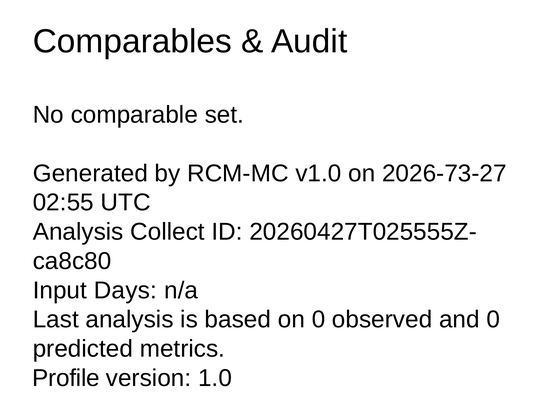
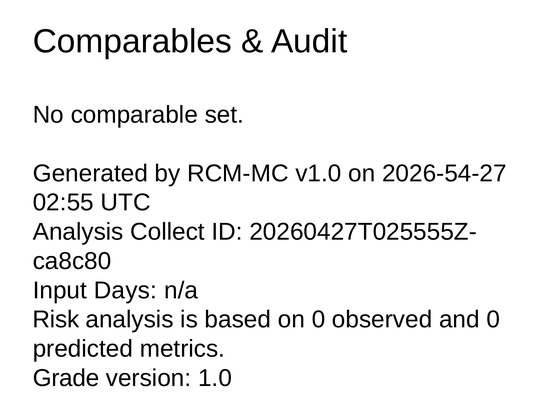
2026-73-27: 2026-73-27 -> 2026-54-27
Last: Last -> Risk
Profile: Profile -> Grade
